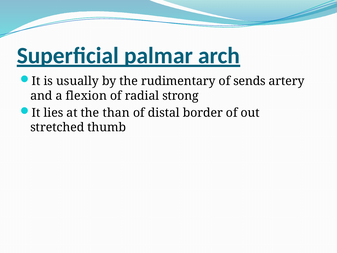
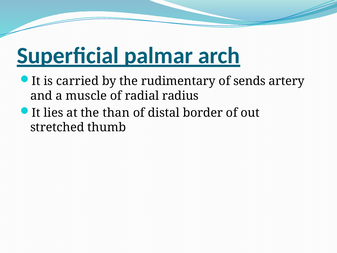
usually: usually -> carried
flexion: flexion -> muscle
strong: strong -> radius
